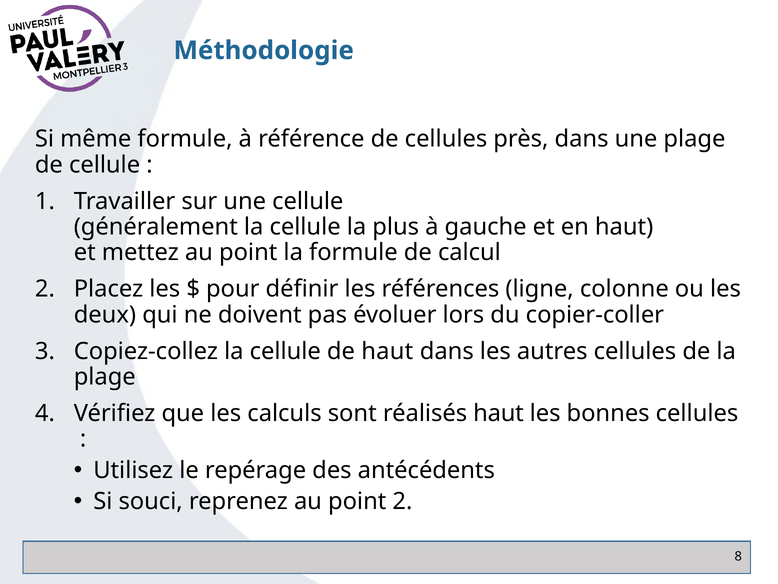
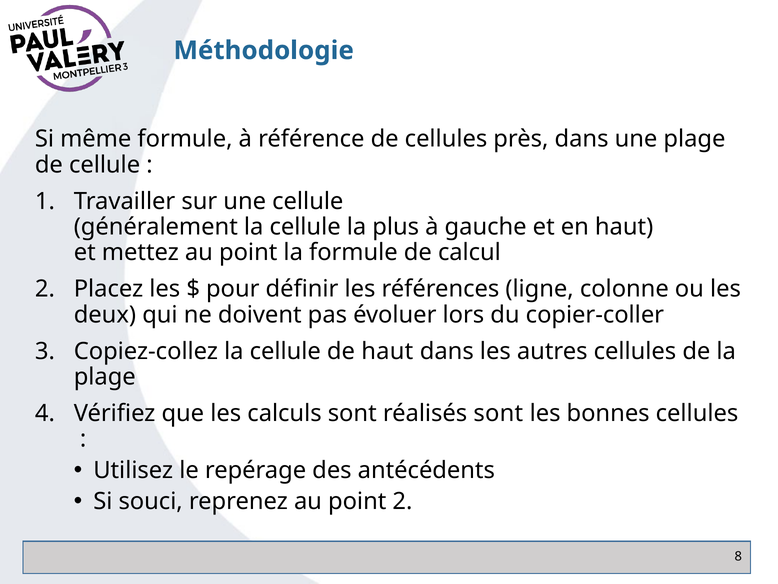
réalisés haut: haut -> sont
